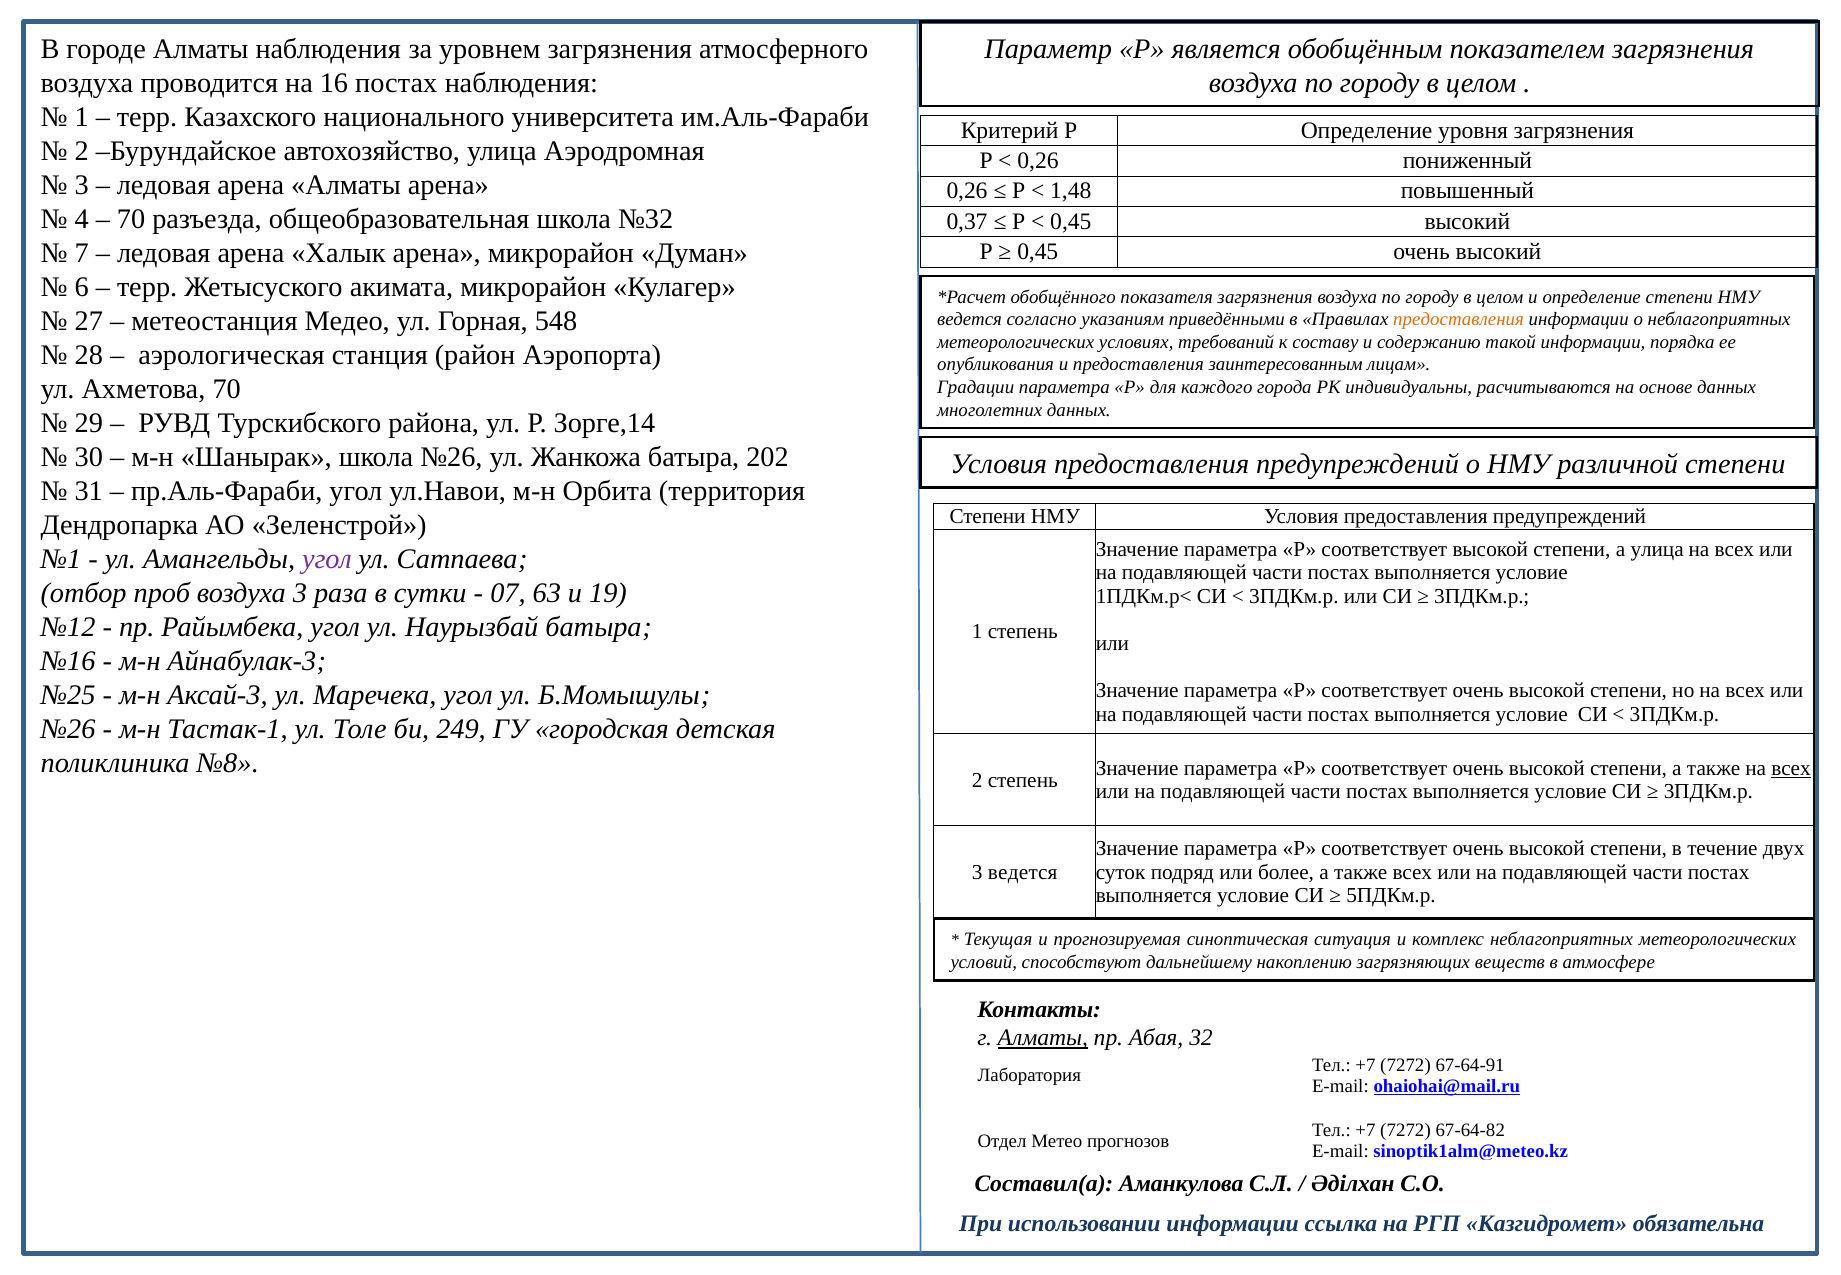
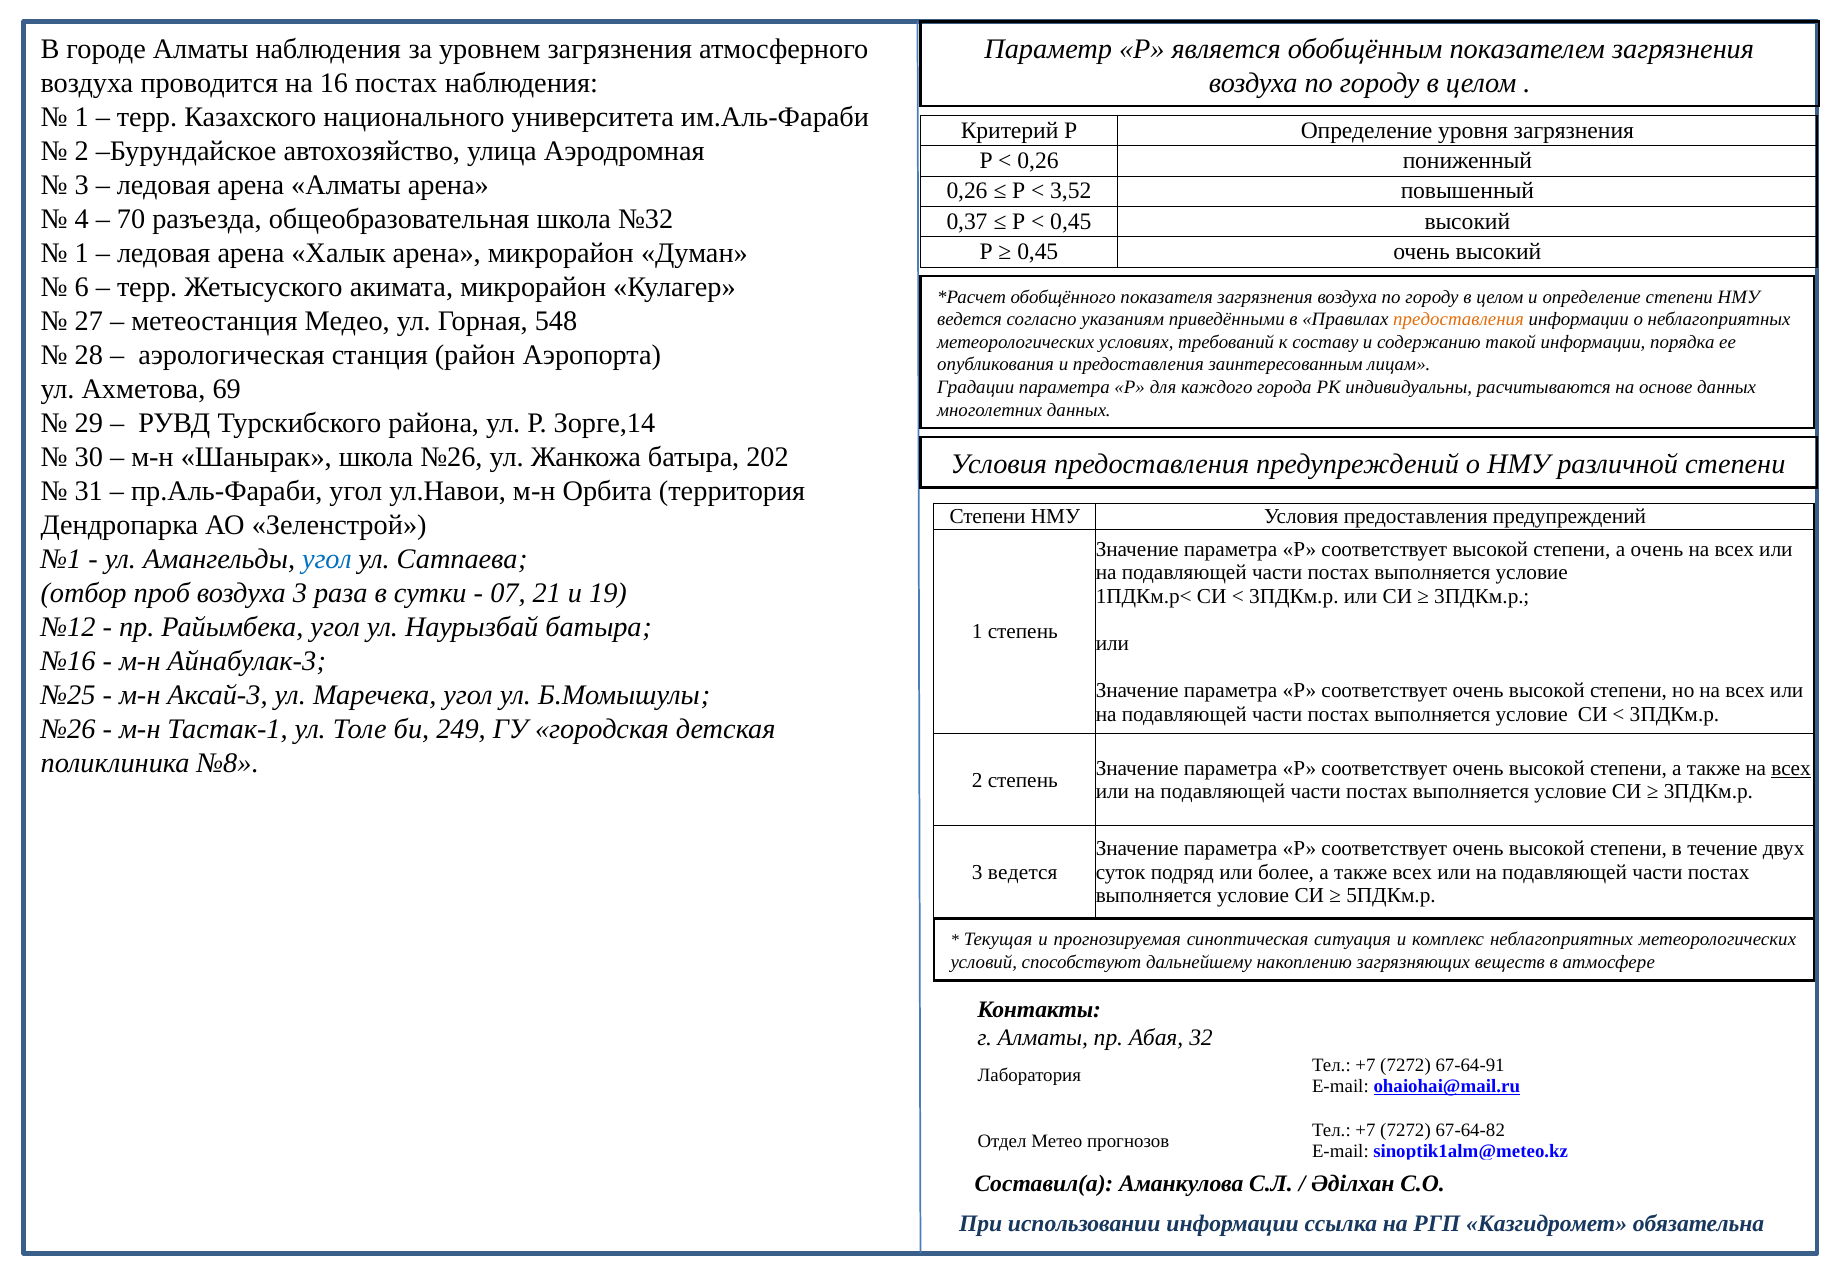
1,48: 1,48 -> 3,52
7 at (82, 253): 7 -> 1
Ахметова 70: 70 -> 69
а улица: улица -> очень
угол at (327, 559) colour: purple -> blue
63: 63 -> 21
Алматы at (1043, 1038) underline: present -> none
